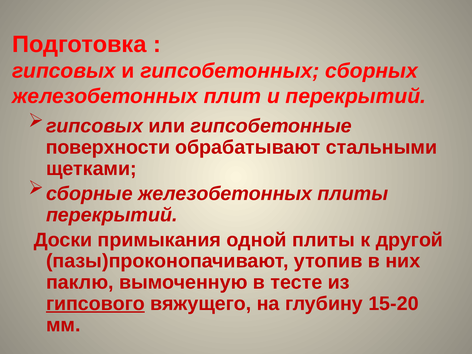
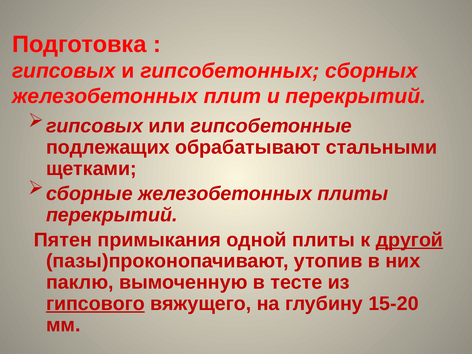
поверхности: поверхности -> подлежащих
Доски: Доски -> Пятен
другой underline: none -> present
